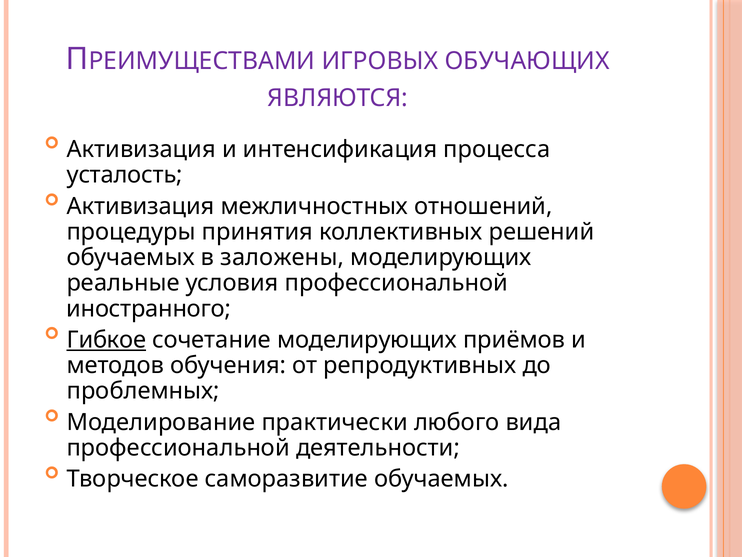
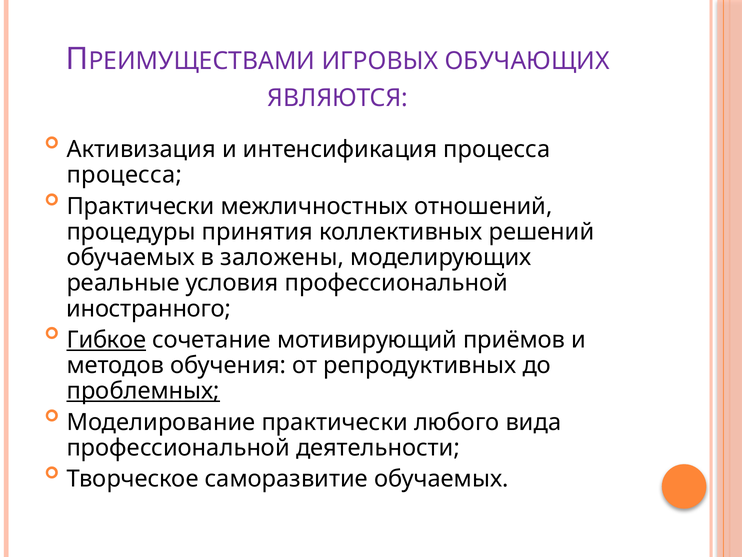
усталость at (125, 175): усталость -> процесса
Активизация at (141, 206): Активизация -> Практически
сочетание моделирующих: моделирующих -> мотивирующий
проблемных underline: none -> present
